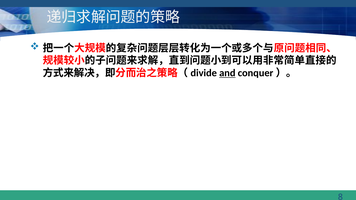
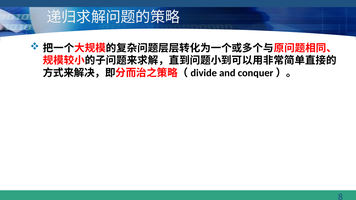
and underline: present -> none
